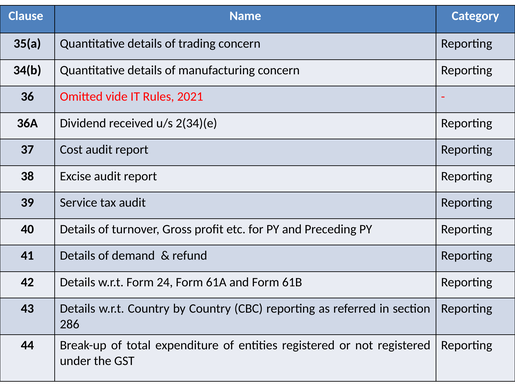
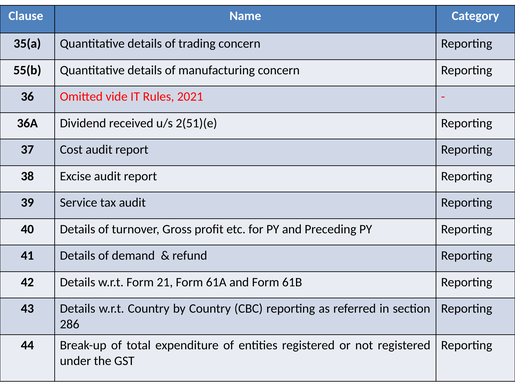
34(b: 34(b -> 55(b
2(34)(e: 2(34)(e -> 2(51)(e
24: 24 -> 21
